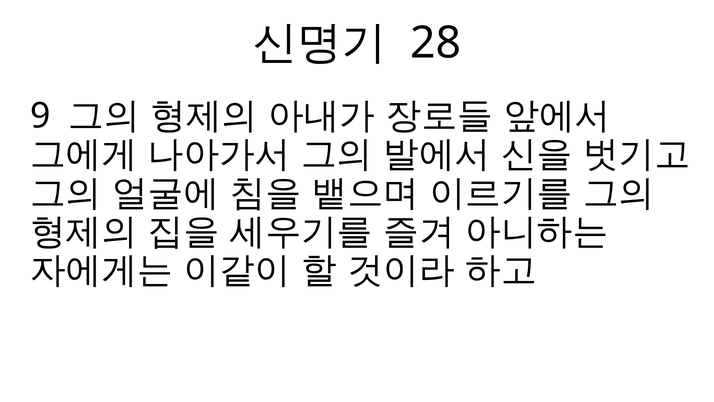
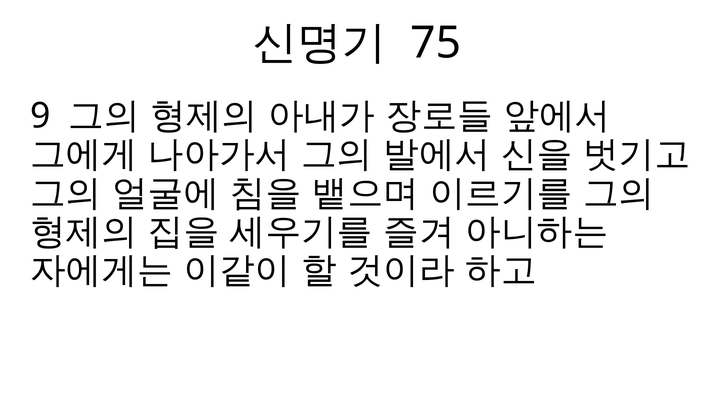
28: 28 -> 75
